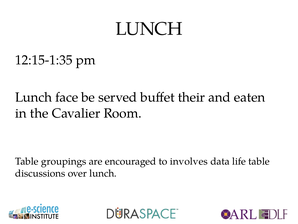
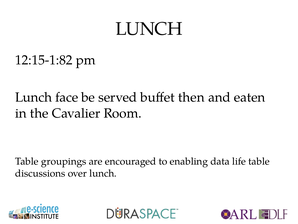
12:15-1:35: 12:15-1:35 -> 12:15-1:82
their: their -> then
involves: involves -> enabling
